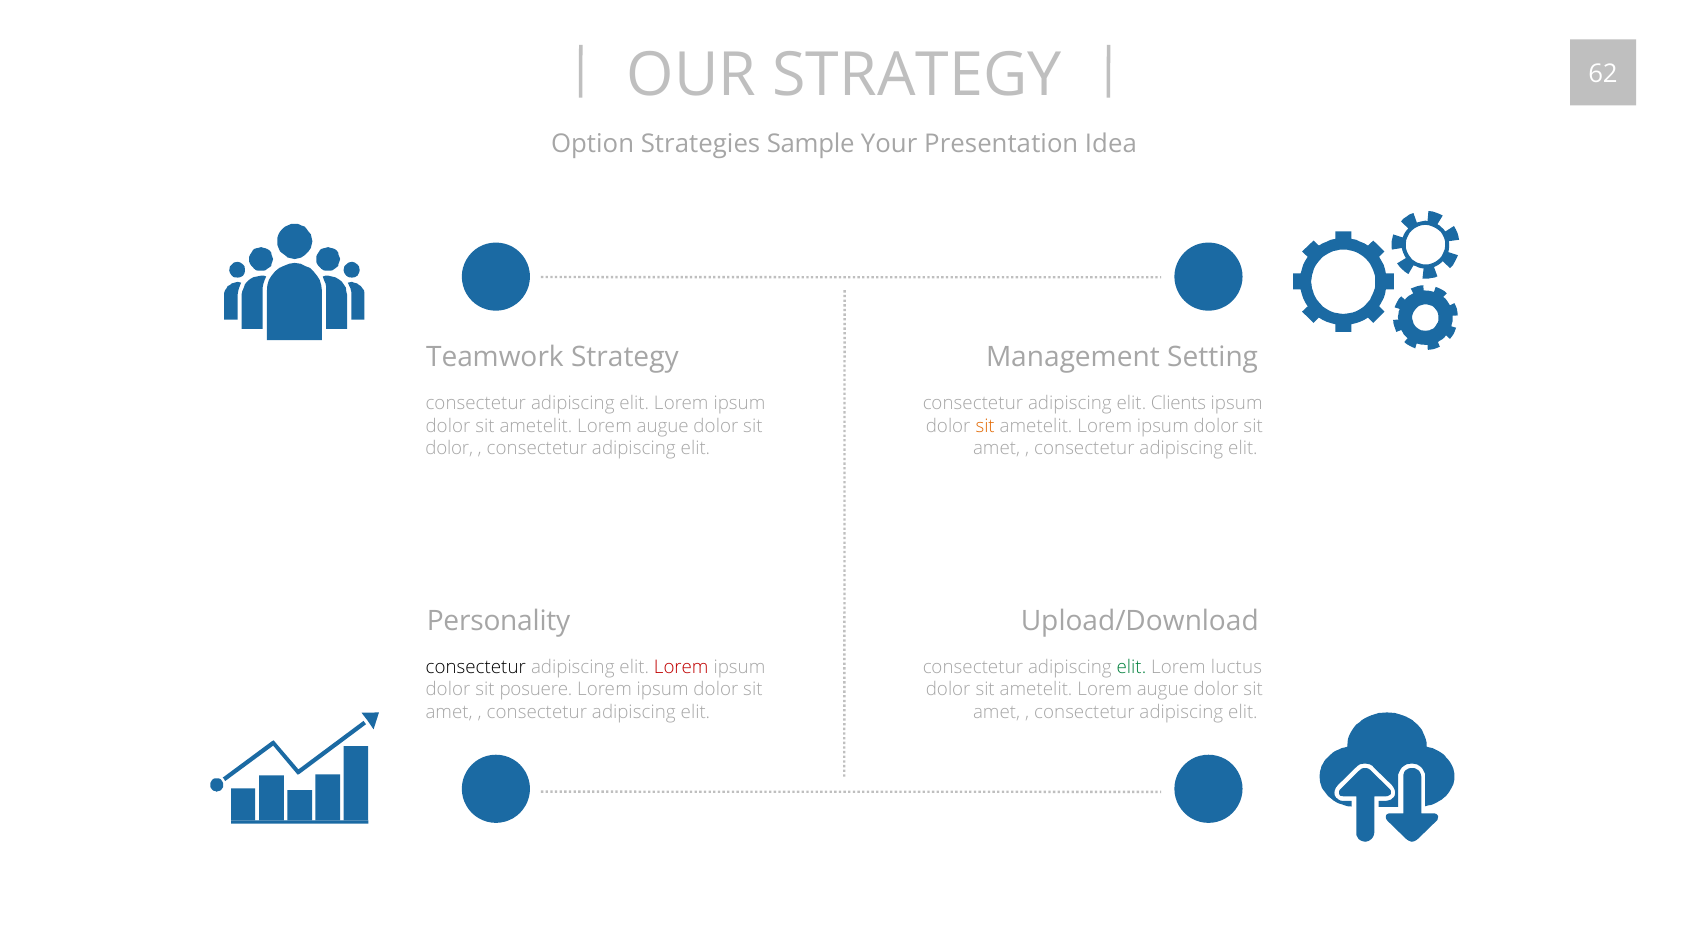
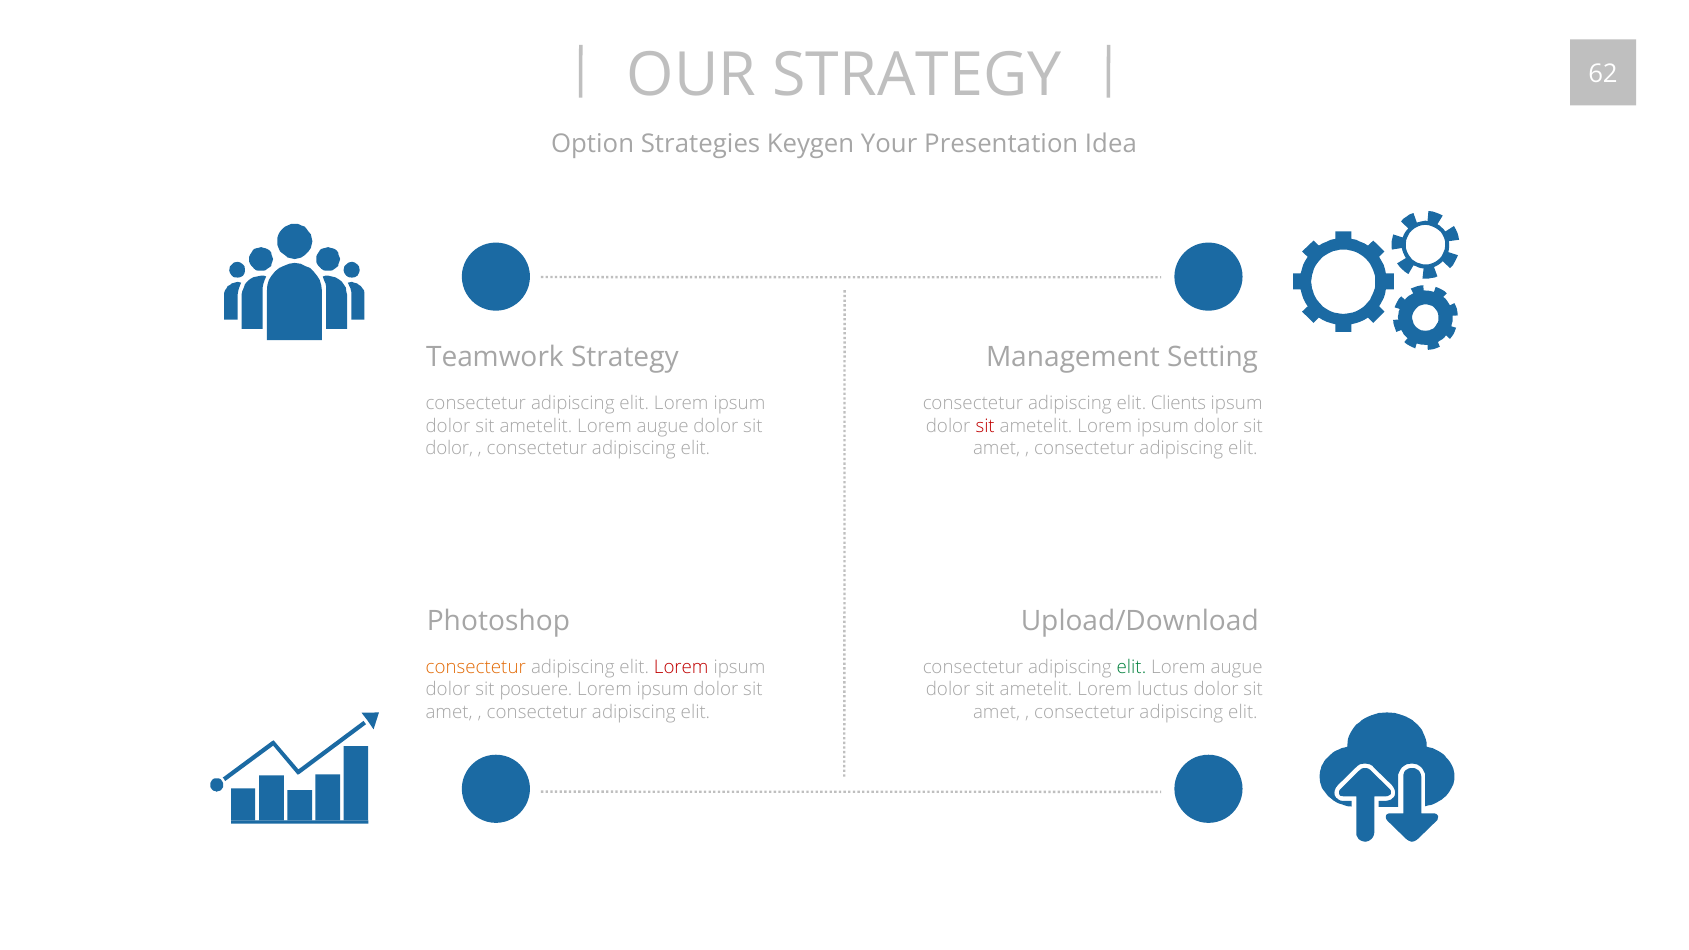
Sample: Sample -> Keygen
sit at (985, 426) colour: orange -> red
Personality: Personality -> Photoshop
consectetur at (476, 667) colour: black -> orange
luctus at (1237, 667): luctus -> augue
augue at (1163, 690): augue -> luctus
